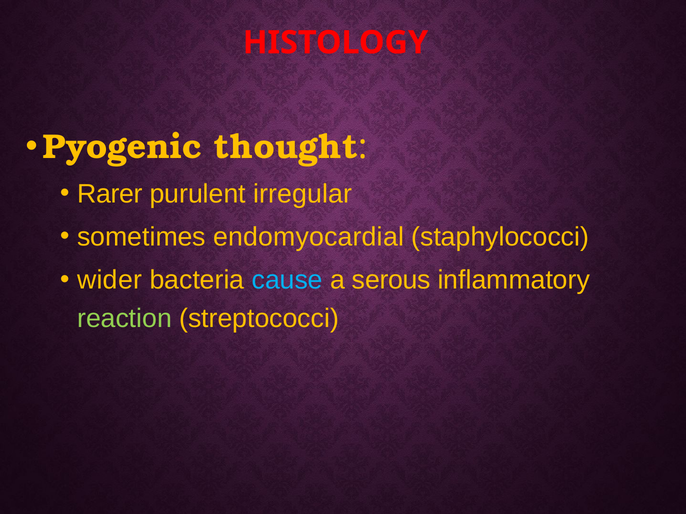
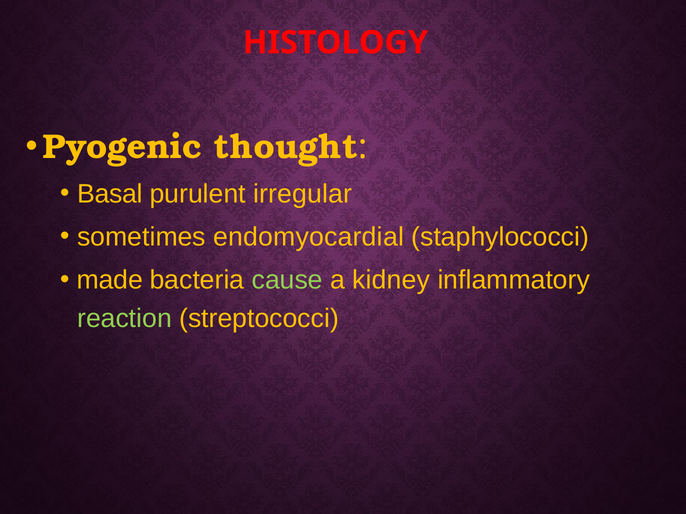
Rarer: Rarer -> Basal
wider: wider -> made
cause colour: light blue -> light green
serous: serous -> kidney
